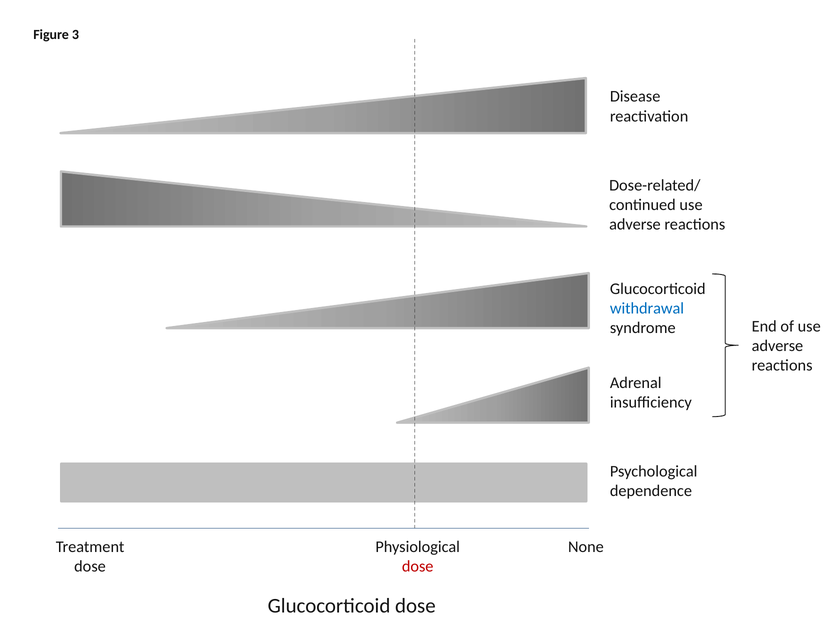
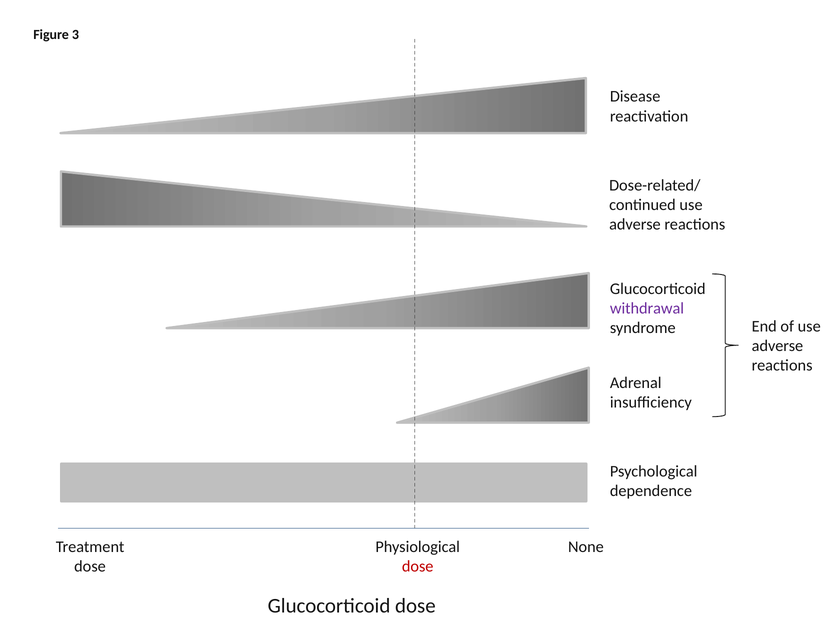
withdrawal colour: blue -> purple
